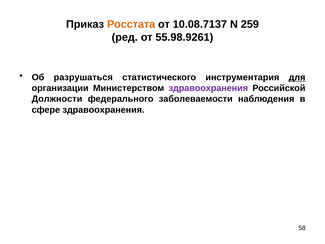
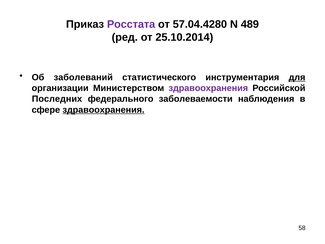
Росстата colour: orange -> purple
10.08.7137: 10.08.7137 -> 57.04.4280
259: 259 -> 489
55.98.9261: 55.98.9261 -> 25.10.2014
разрушаться: разрушаться -> заболеваний
Должности: Должности -> Последних
здравоохранения at (104, 110) underline: none -> present
